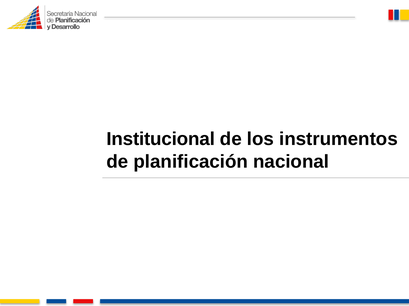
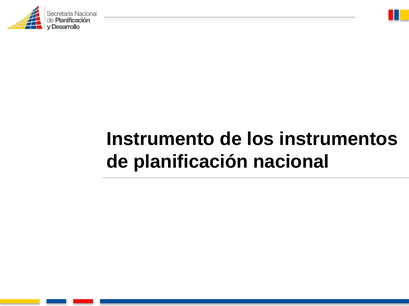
Institucional: Institucional -> Instrumento
